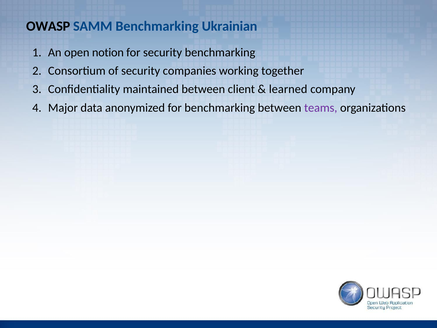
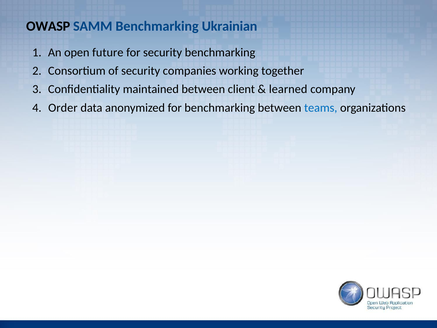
notion: notion -> future
Major: Major -> Order
teams colour: purple -> blue
